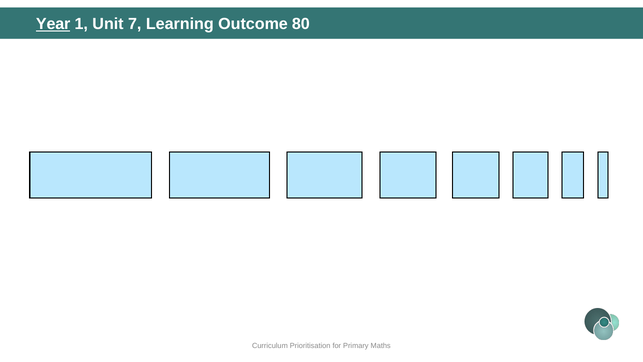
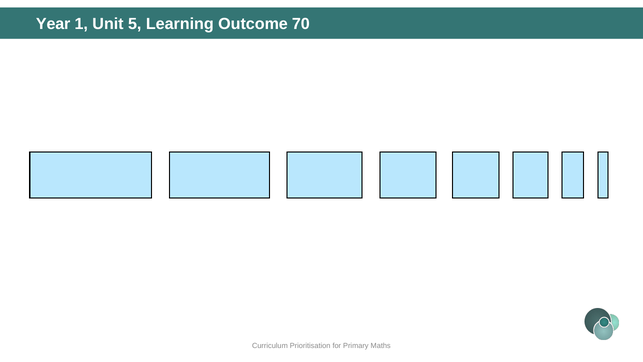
Year underline: present -> none
7: 7 -> 5
80: 80 -> 70
